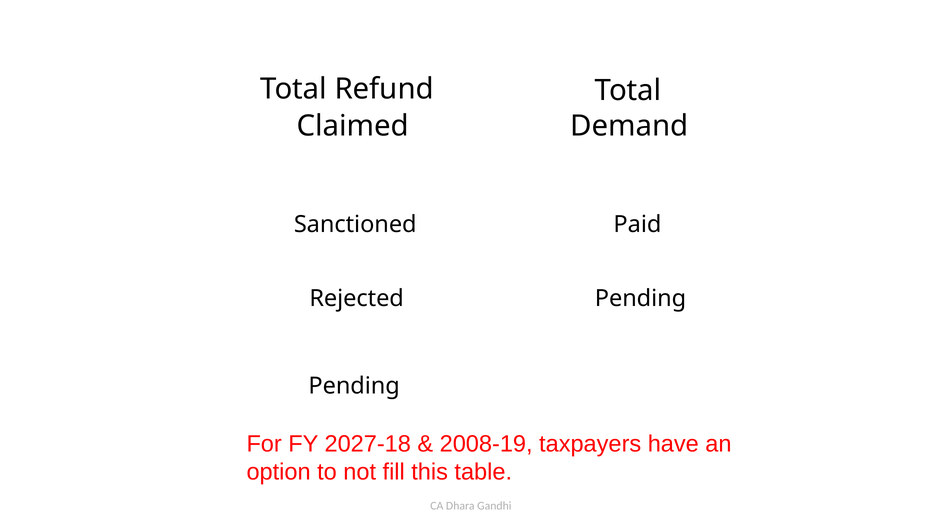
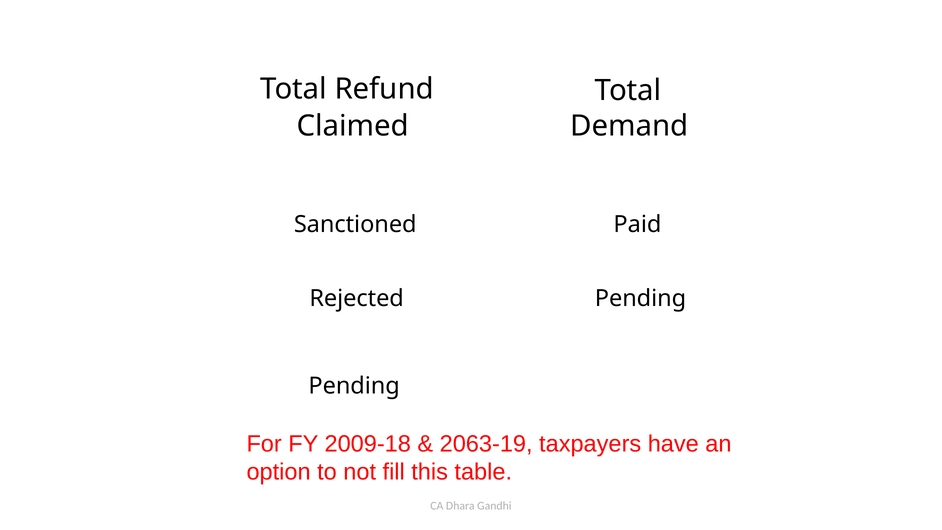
2027-18: 2027-18 -> 2009-18
2008-19: 2008-19 -> 2063-19
